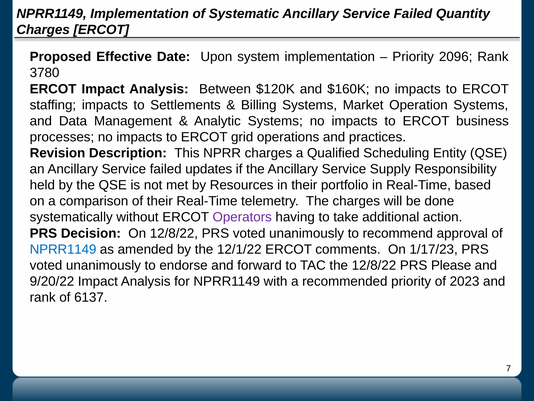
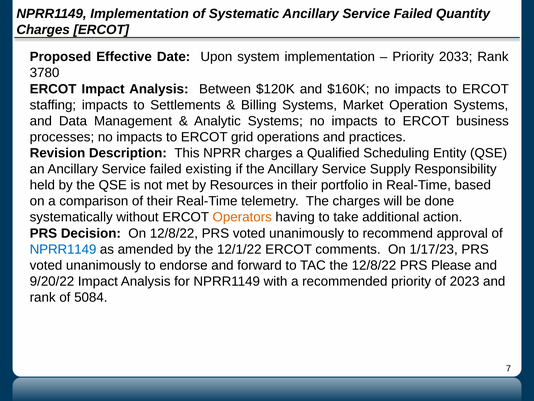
2096: 2096 -> 2033
updates: updates -> existing
Operators colour: purple -> orange
6137: 6137 -> 5084
